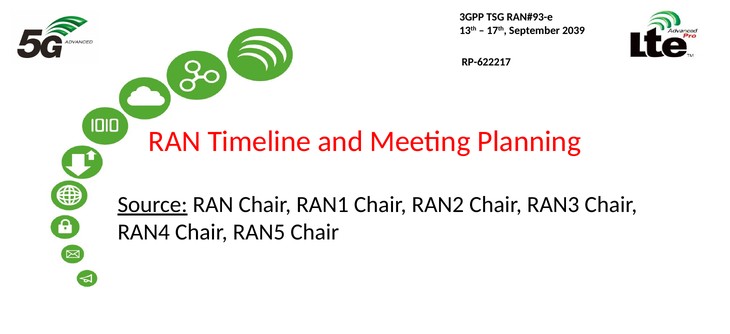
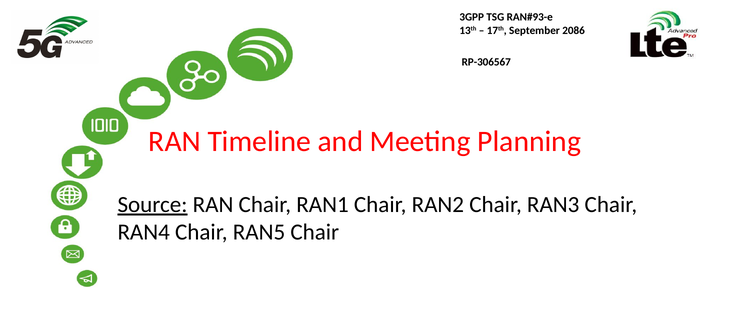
2039: 2039 -> 2086
RP-622217: RP-622217 -> RP-306567
